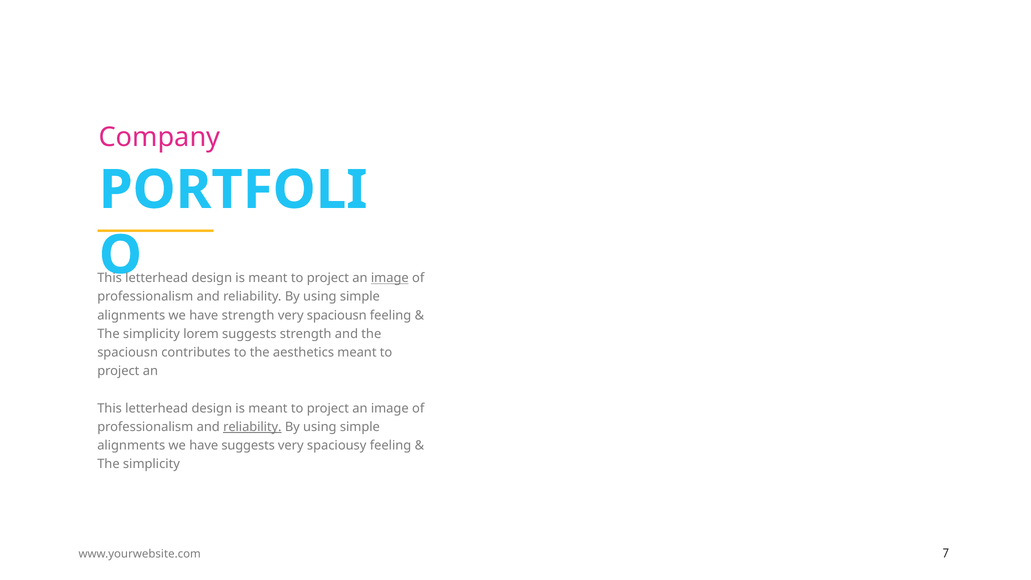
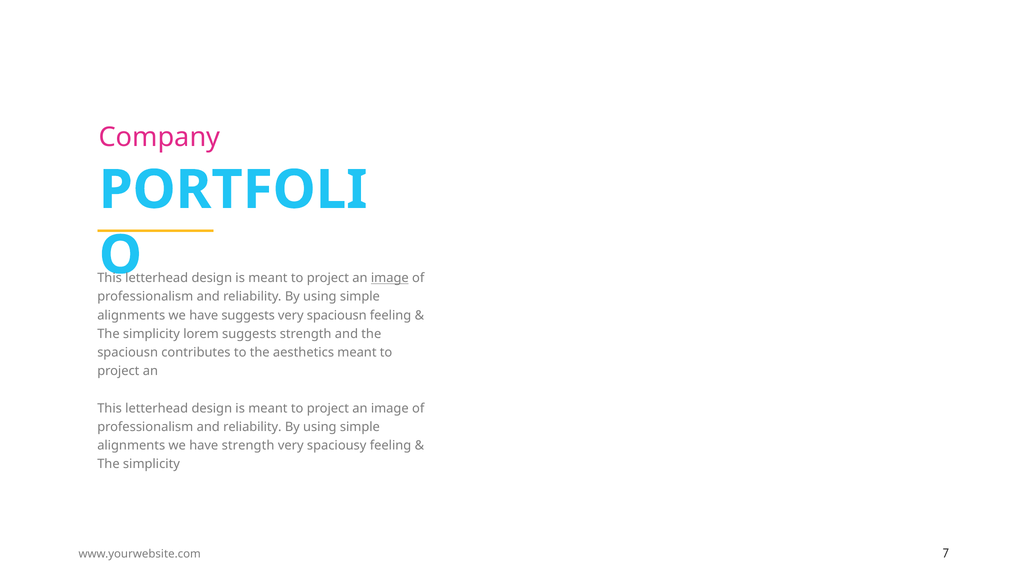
have strength: strength -> suggests
reliability at (252, 427) underline: present -> none
have suggests: suggests -> strength
